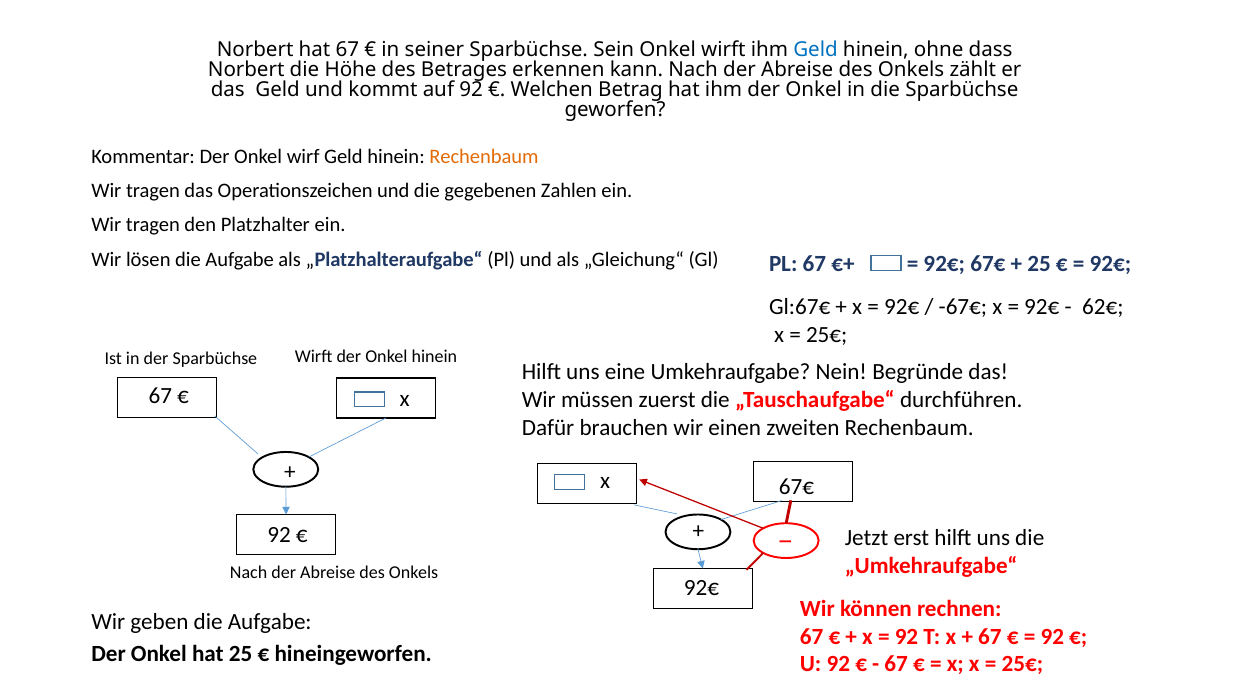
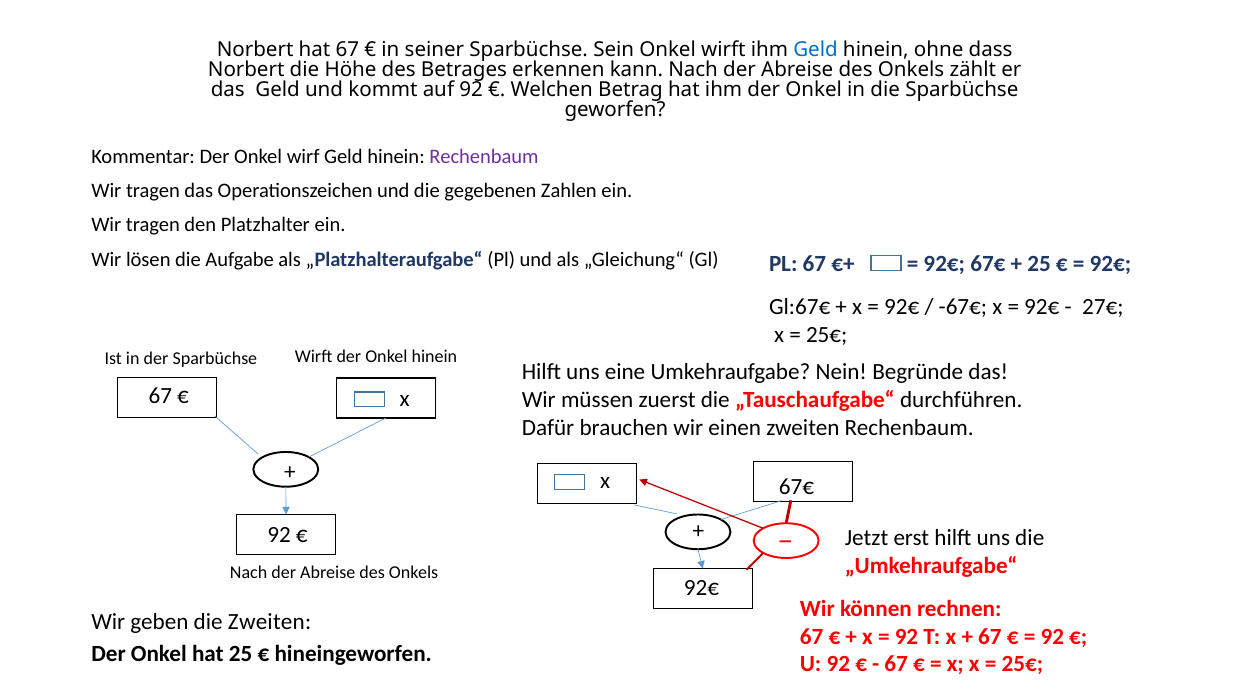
Rechenbaum at (484, 156) colour: orange -> purple
62€: 62€ -> 27€
geben die Aufgabe: Aufgabe -> Zweiten
